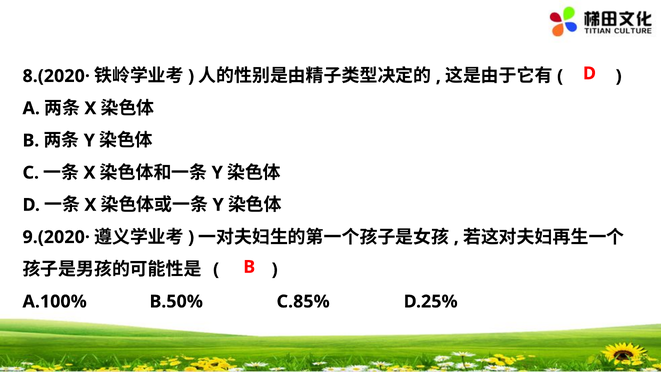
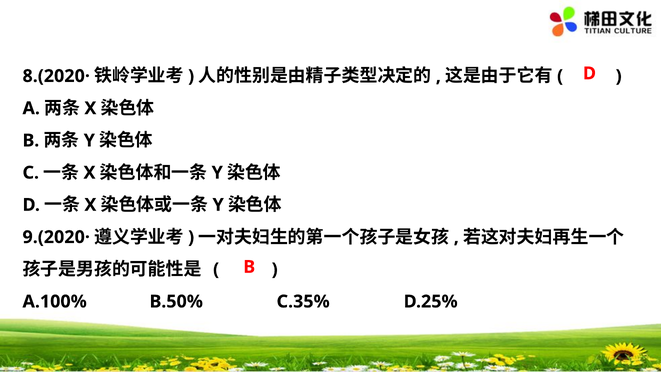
C.85%: C.85% -> C.35%
